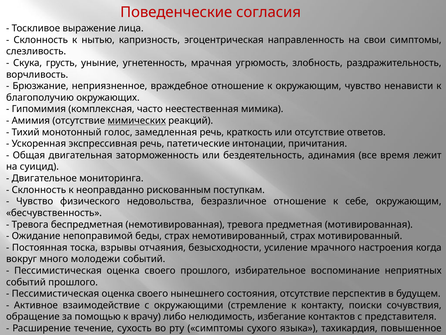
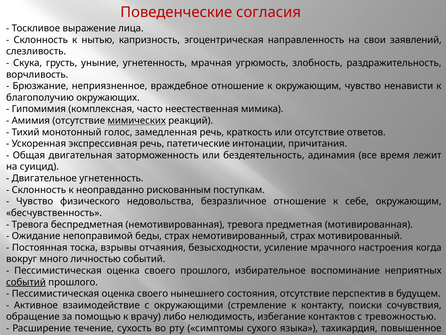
свои симптомы: симптомы -> заявлений
Двигательное мониторинга: мониторинга -> угнетенность
молодежи: молодежи -> личностью
событий at (26, 282) underline: none -> present
представителя: представителя -> тревожностью
